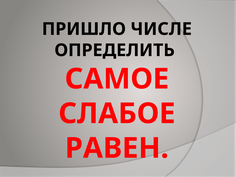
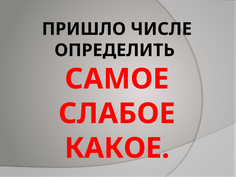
РАВЕН: РАВЕН -> КАКОЕ
